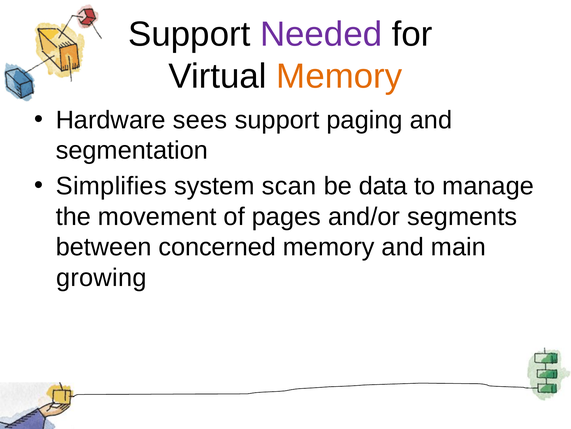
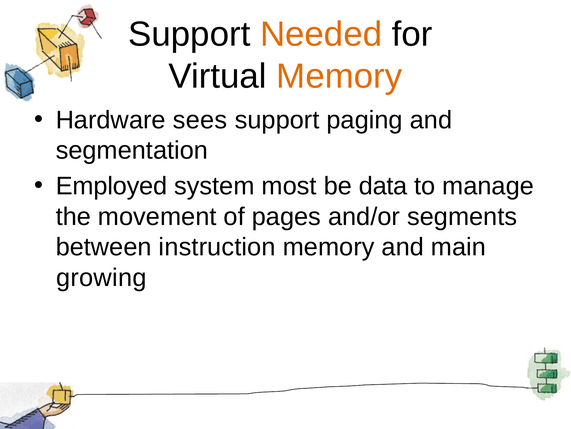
Needed colour: purple -> orange
Simplifies: Simplifies -> Employed
scan: scan -> most
concerned: concerned -> instruction
